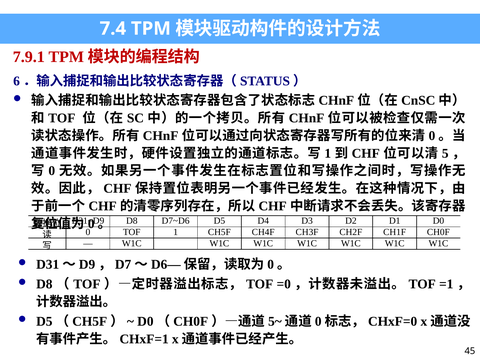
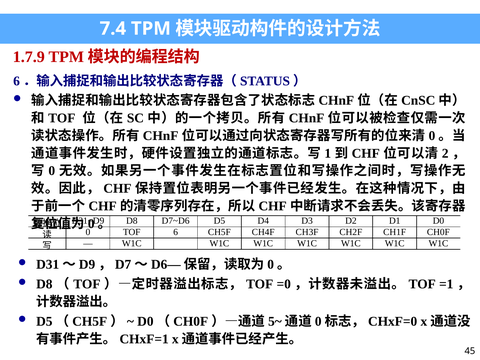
7.9.1: 7.9.1 -> 1.7.9
5: 5 -> 2
TOF 1: 1 -> 6
